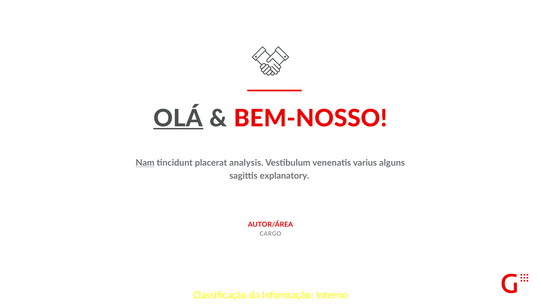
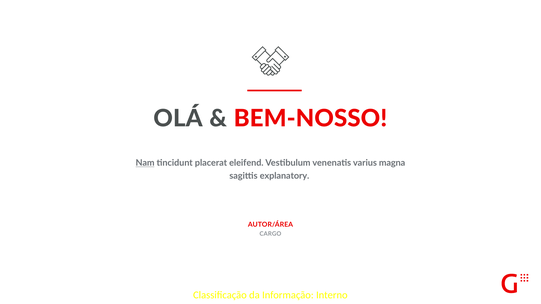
OLÁ underline: present -> none
analysis: analysis -> eleifend
alguns: alguns -> magna
